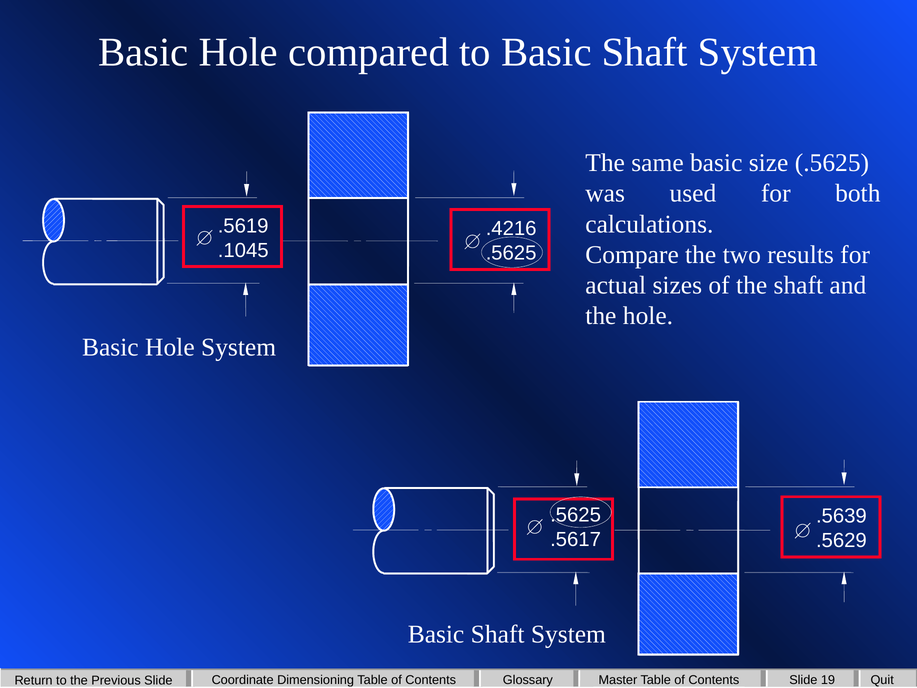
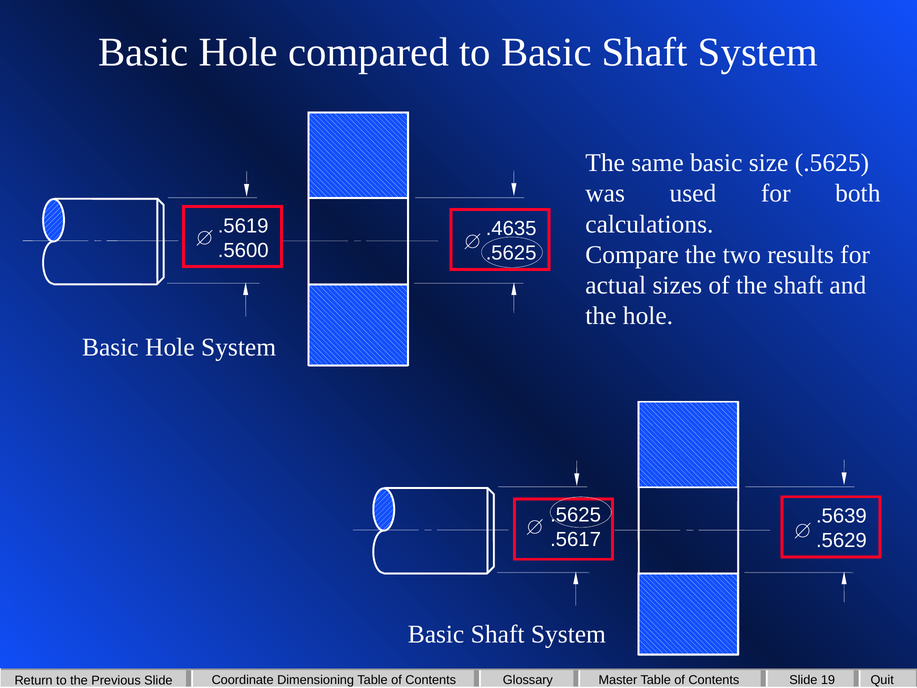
.4216: .4216 -> .4635
.1045: .1045 -> .5600
